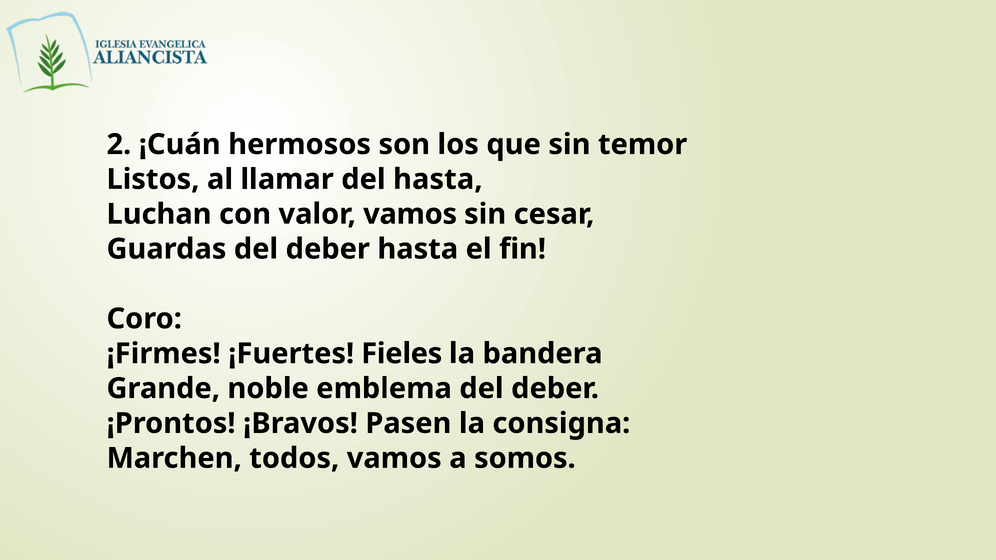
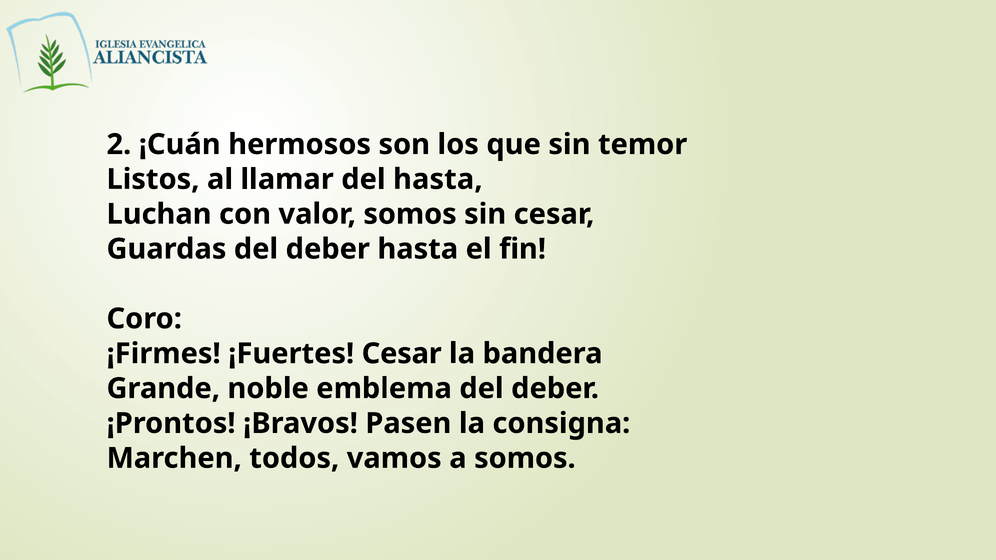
valor vamos: vamos -> somos
¡Fuertes Fieles: Fieles -> Cesar
